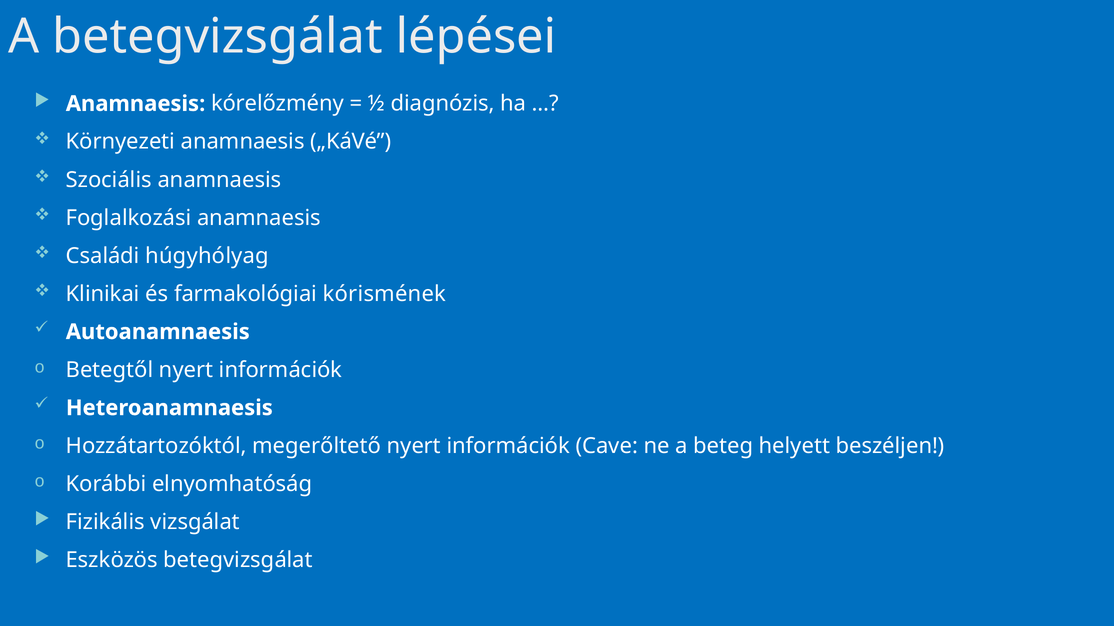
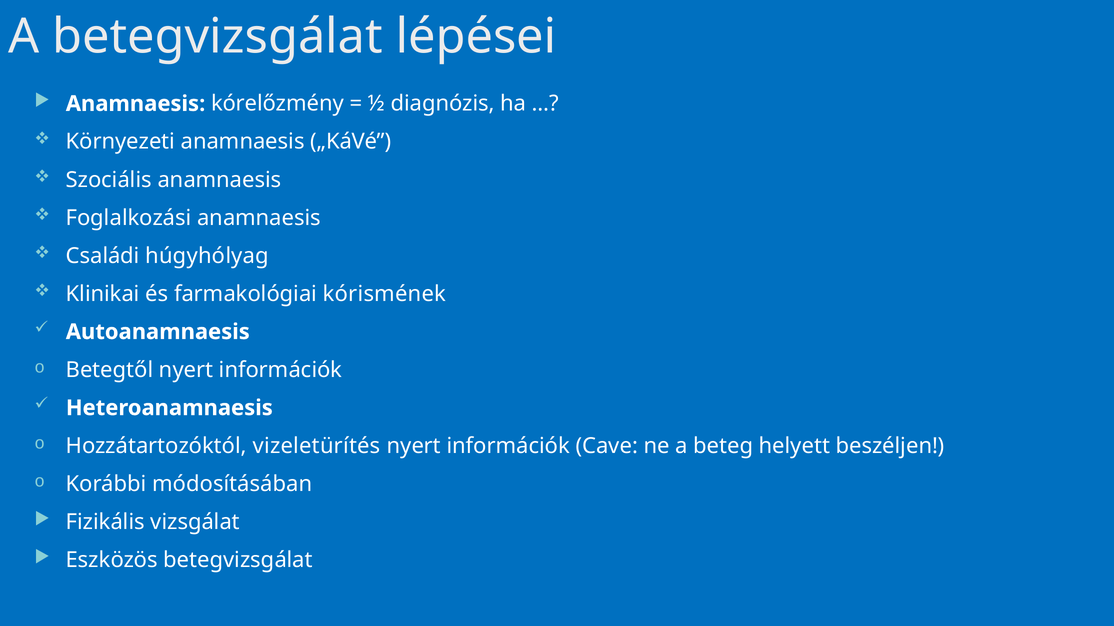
megerőltető: megerőltető -> vizeletürítés
elnyomhatóság: elnyomhatóság -> módosításában
